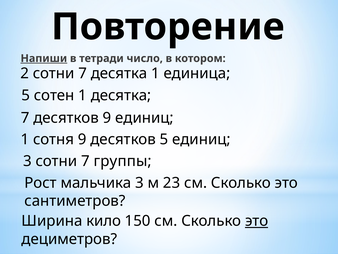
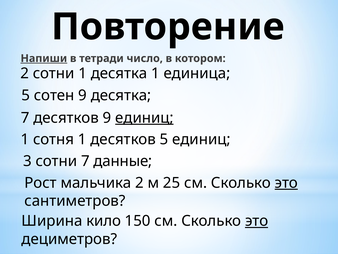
2 сотни 7: 7 -> 1
сотен 1: 1 -> 9
единиц at (144, 118) underline: none -> present
сотня 9: 9 -> 1
группы: группы -> данные
мальчика 3: 3 -> 2
23: 23 -> 25
это at (286, 182) underline: none -> present
